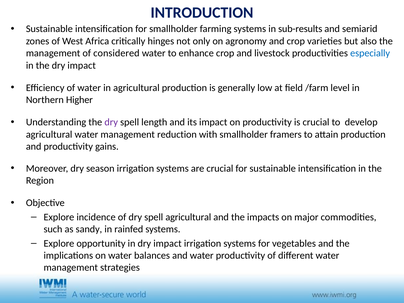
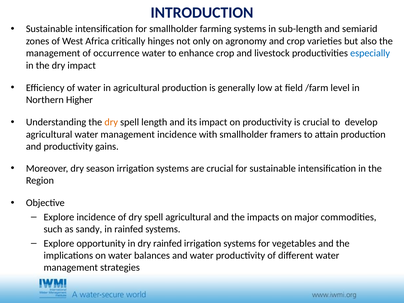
sub-results: sub-results -> sub-length
considered: considered -> occurrence
dry at (111, 122) colour: purple -> orange
management reduction: reduction -> incidence
in dry impact: impact -> rainfed
